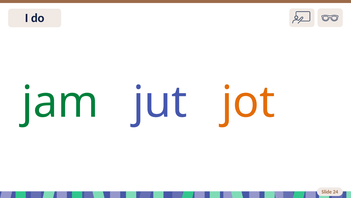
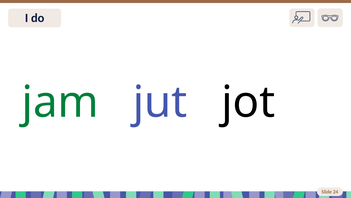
jot colour: orange -> black
